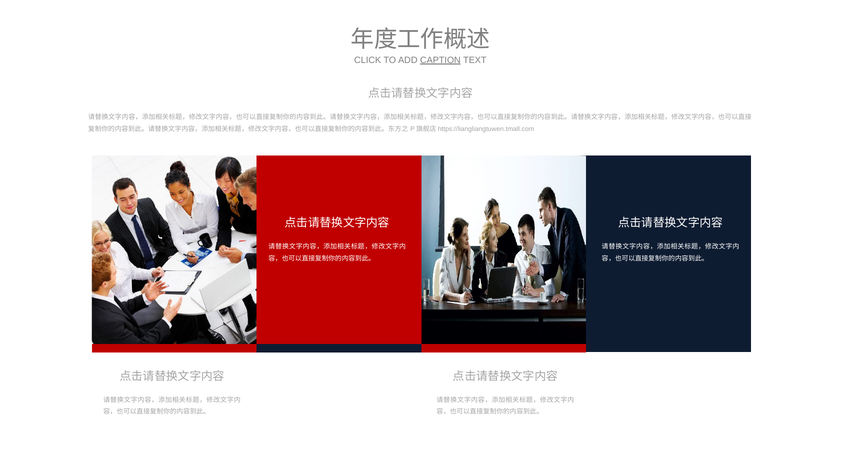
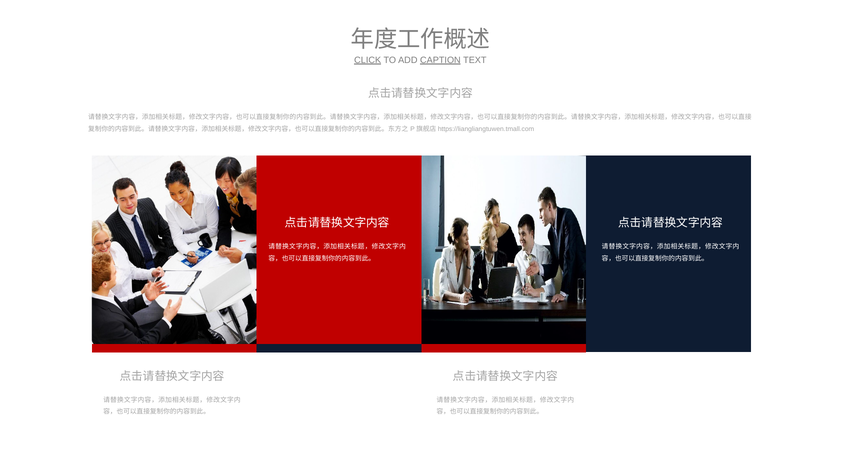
CLICK underline: none -> present
